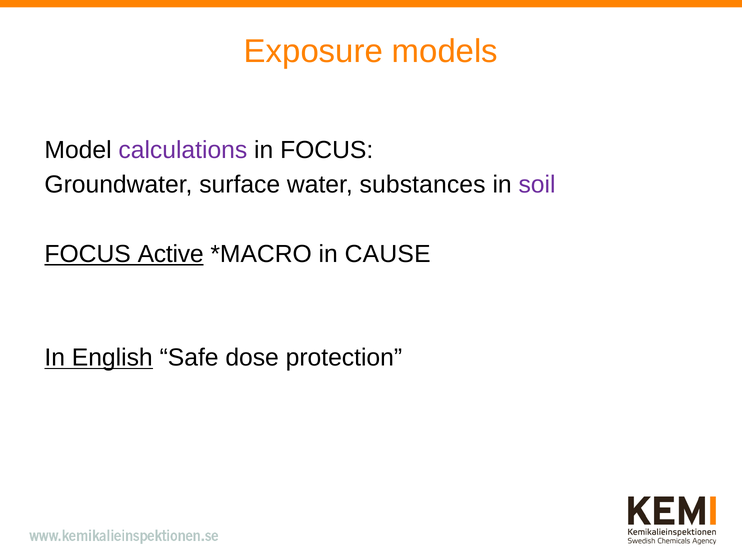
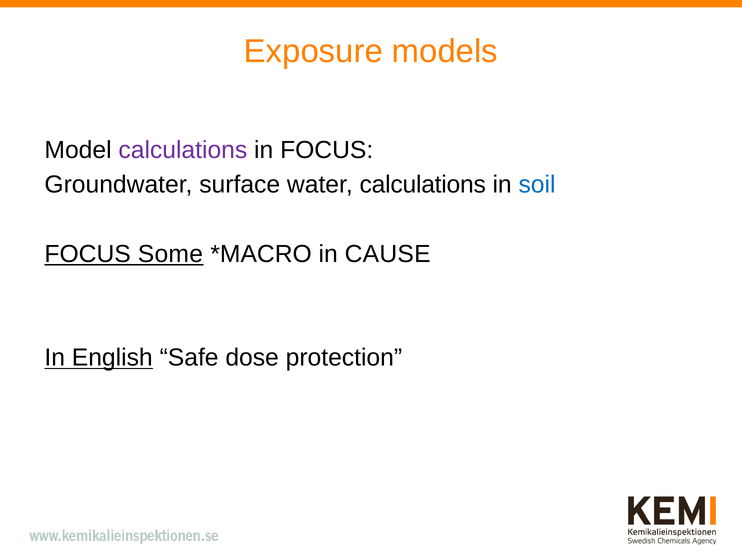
water substances: substances -> calculations
soil colour: purple -> blue
Active: Active -> Some
